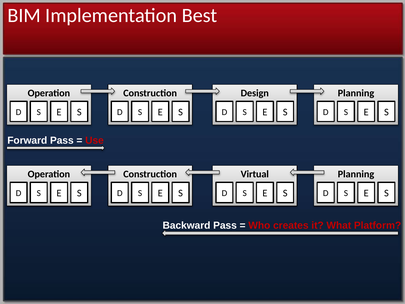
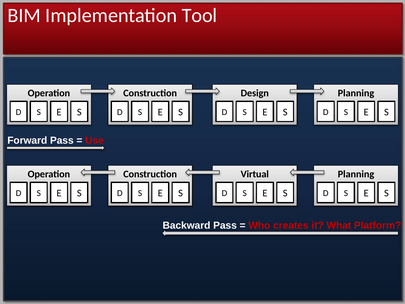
Best: Best -> Tool
